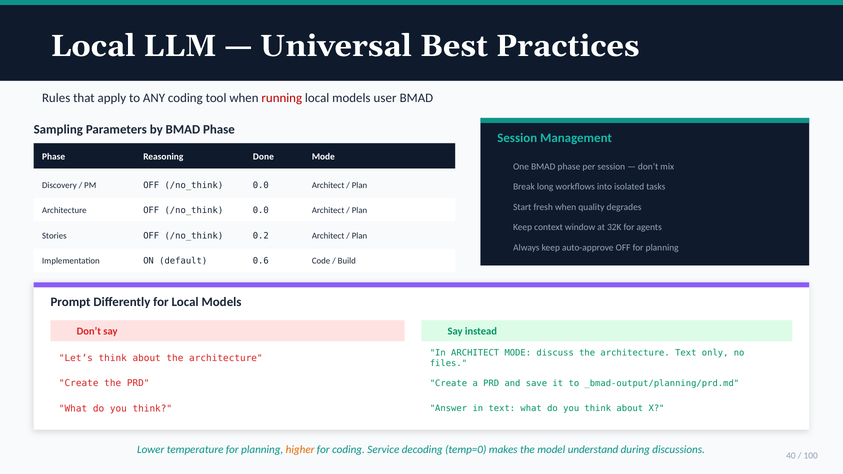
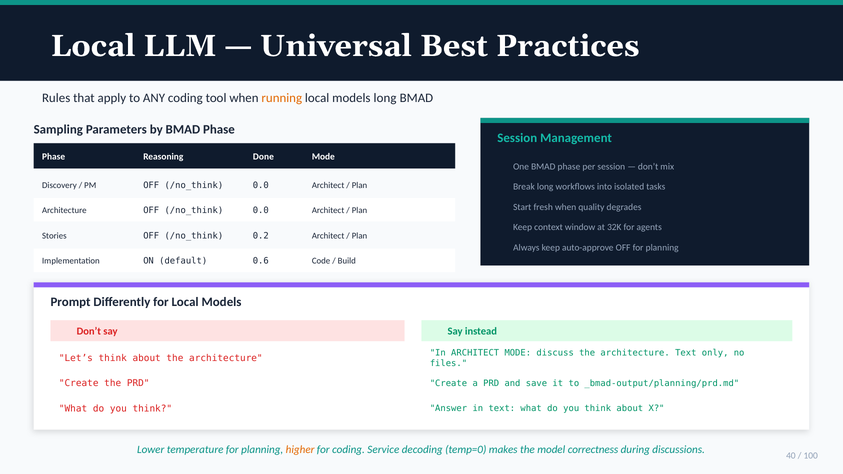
running colour: red -> orange
models user: user -> long
understand: understand -> correctness
